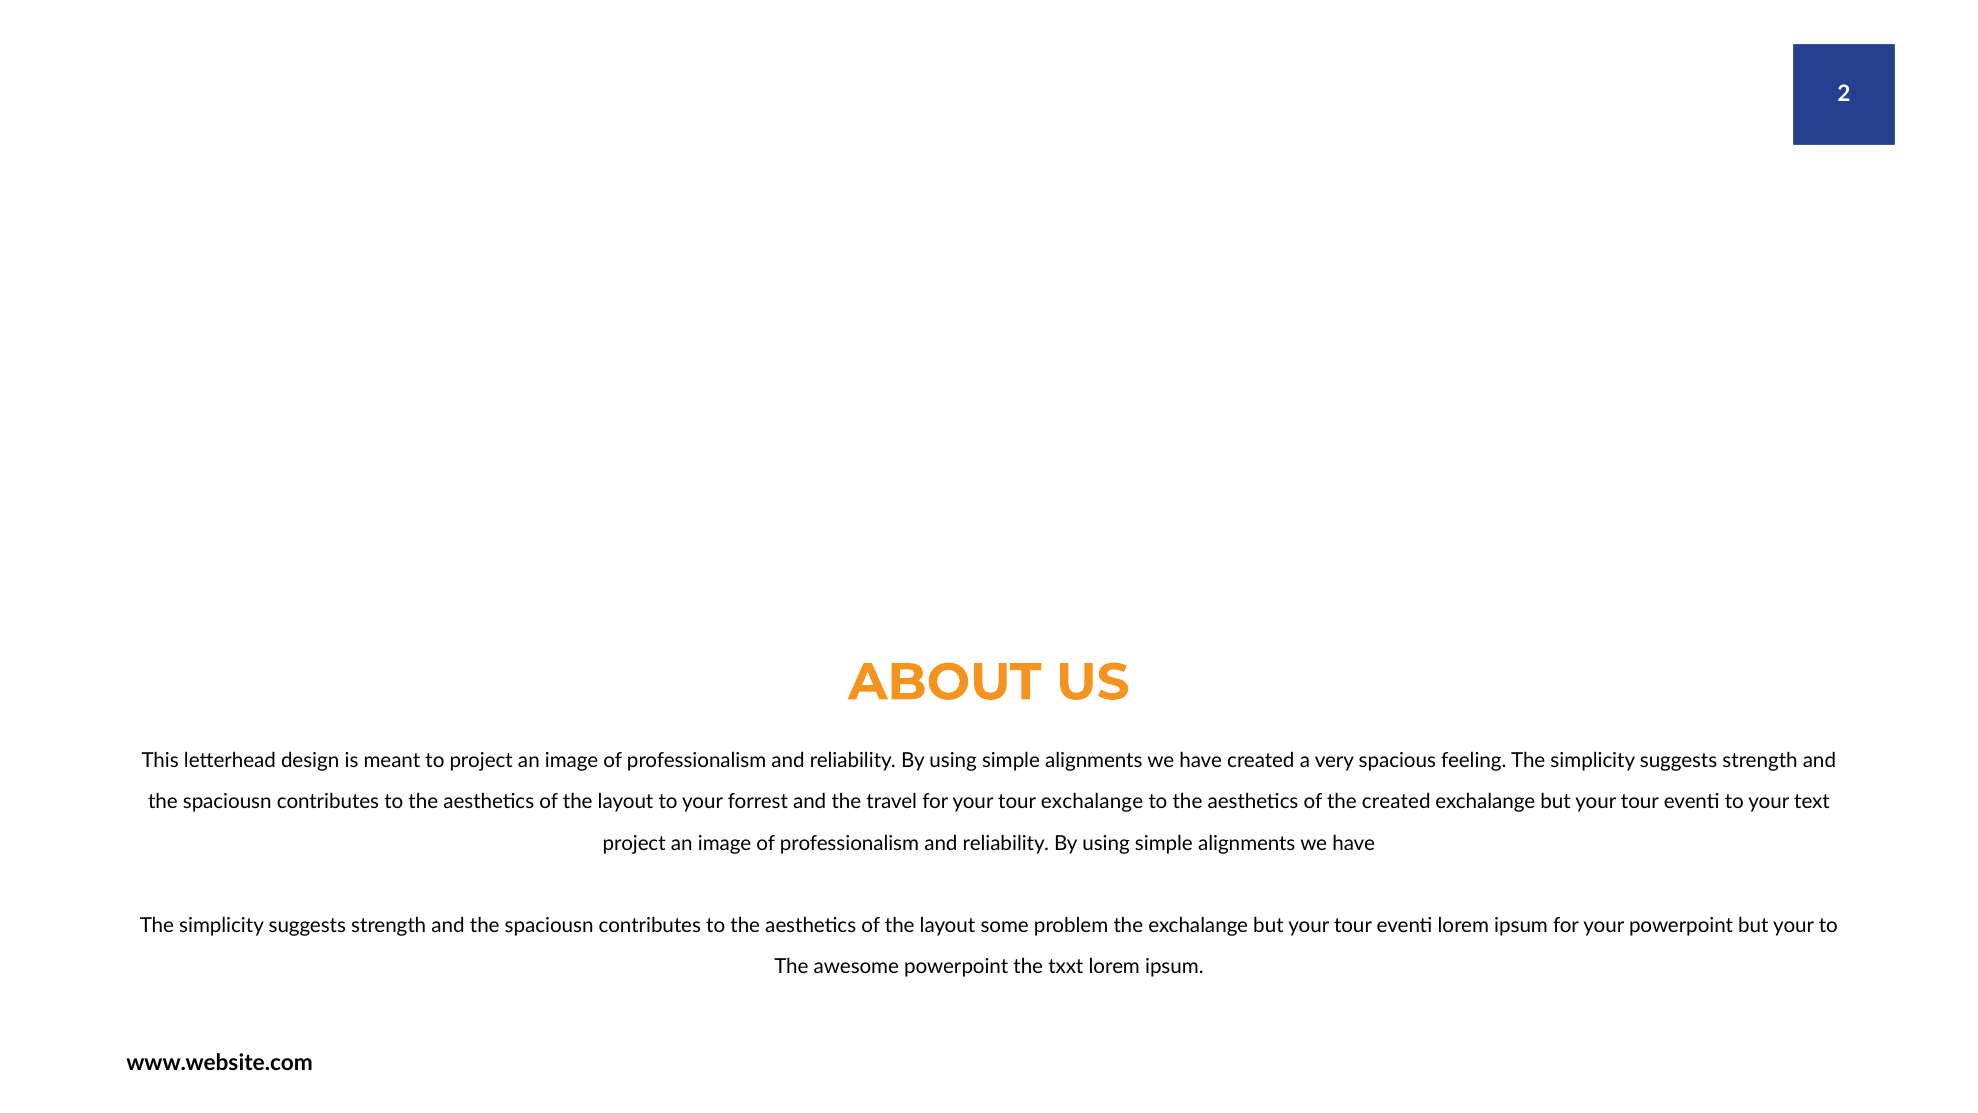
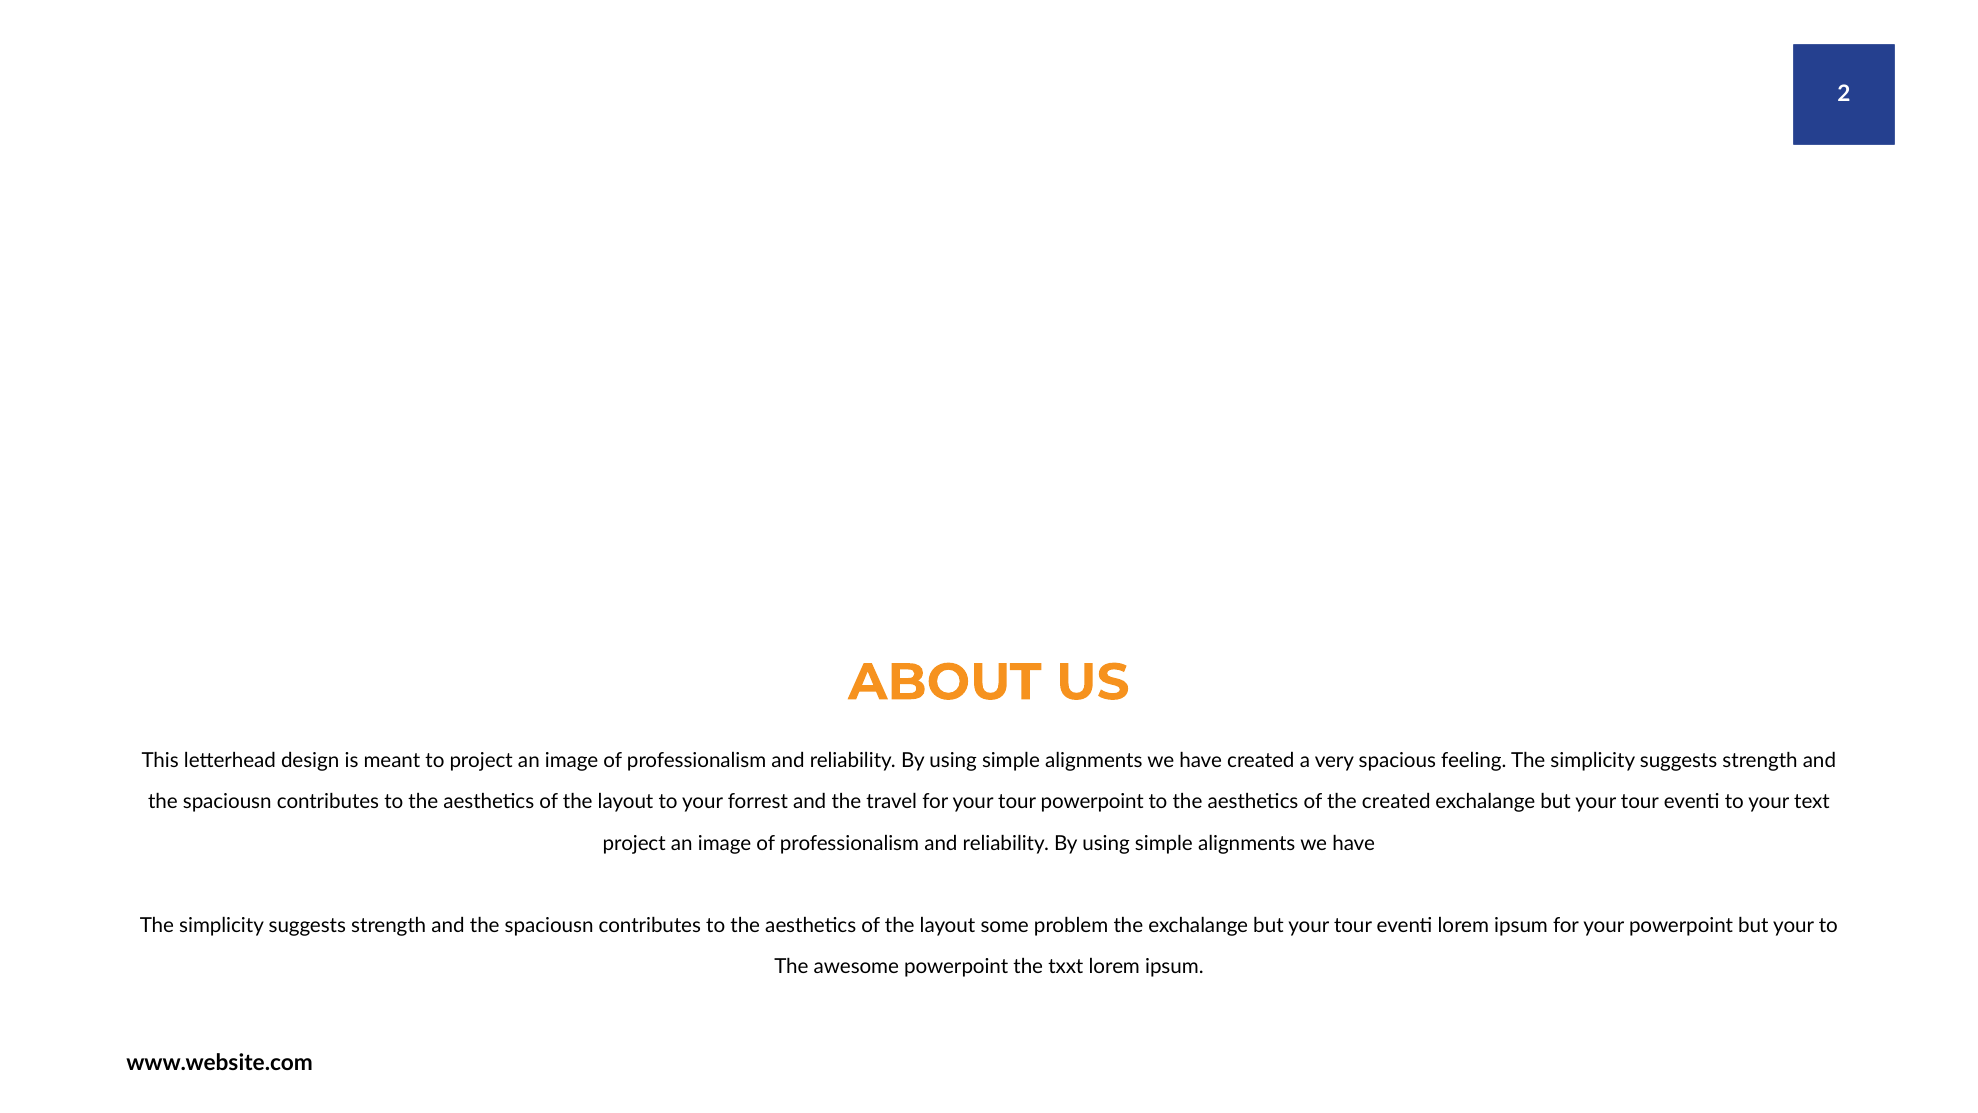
tour exchalange: exchalange -> powerpoint
